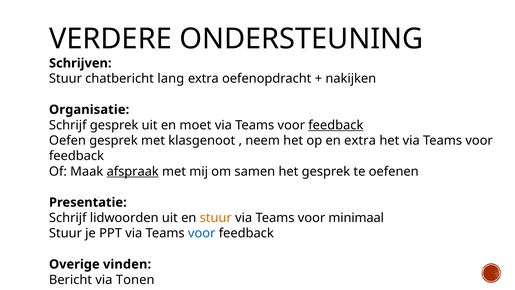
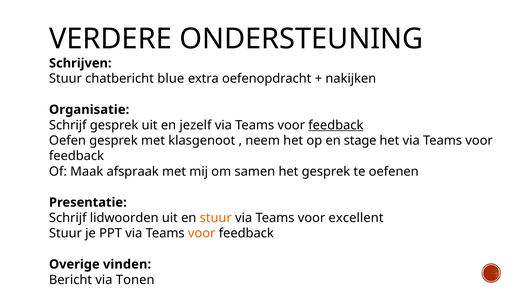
lang: lang -> blue
moet: moet -> jezelf
en extra: extra -> stage
afspraak underline: present -> none
minimaal: minimaal -> excellent
voor at (202, 233) colour: blue -> orange
